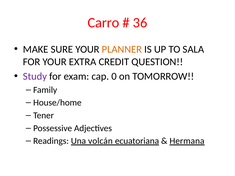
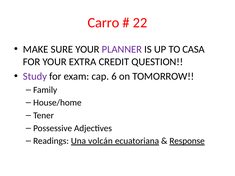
36: 36 -> 22
PLANNER colour: orange -> purple
SALA: SALA -> CASA
0: 0 -> 6
Hermana: Hermana -> Response
